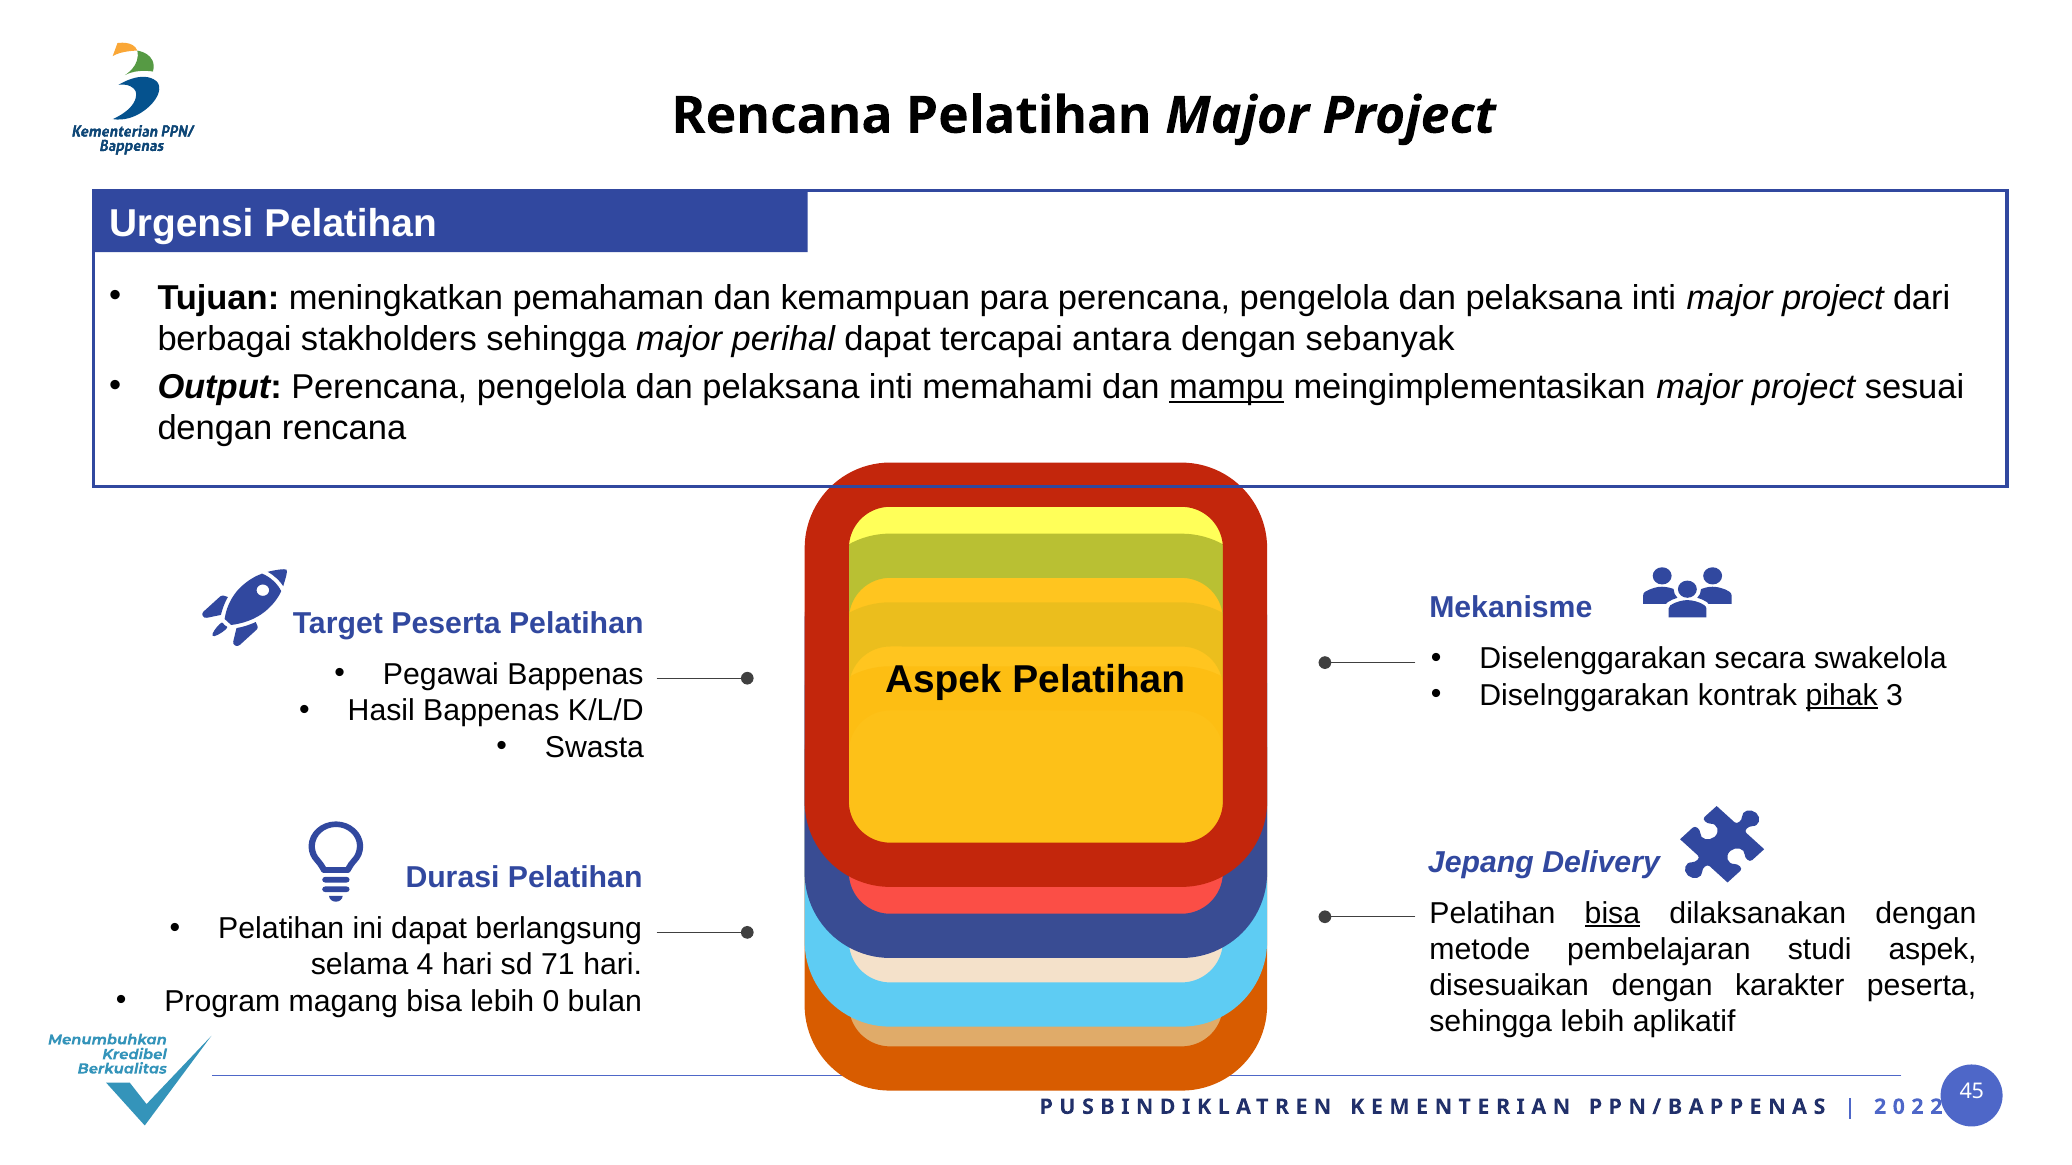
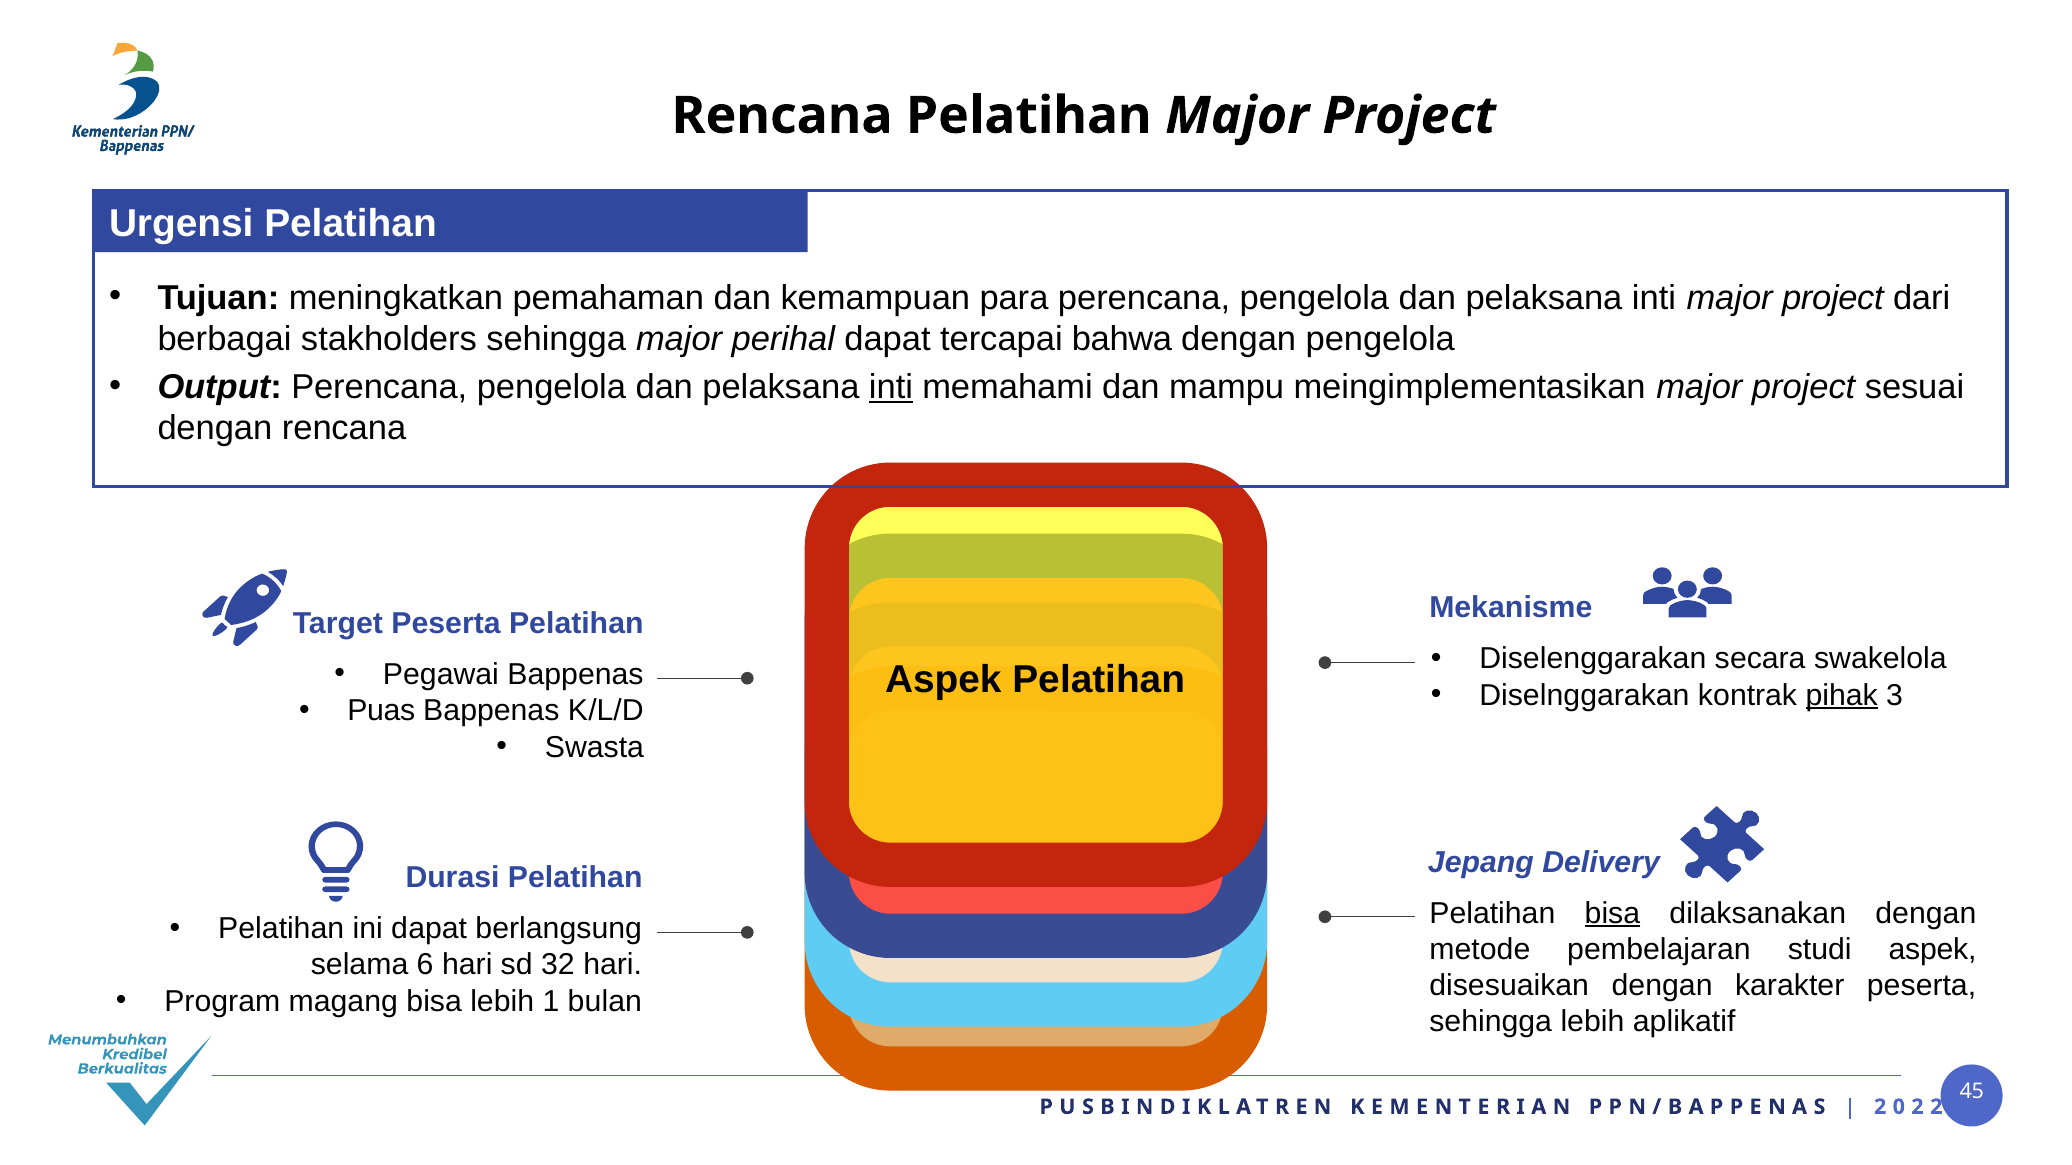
antara: antara -> bahwa
dengan sebanyak: sebanyak -> pengelola
inti at (891, 387) underline: none -> present
mampu underline: present -> none
Hasil: Hasil -> Puas
4: 4 -> 6
71: 71 -> 32
lebih 0: 0 -> 1
